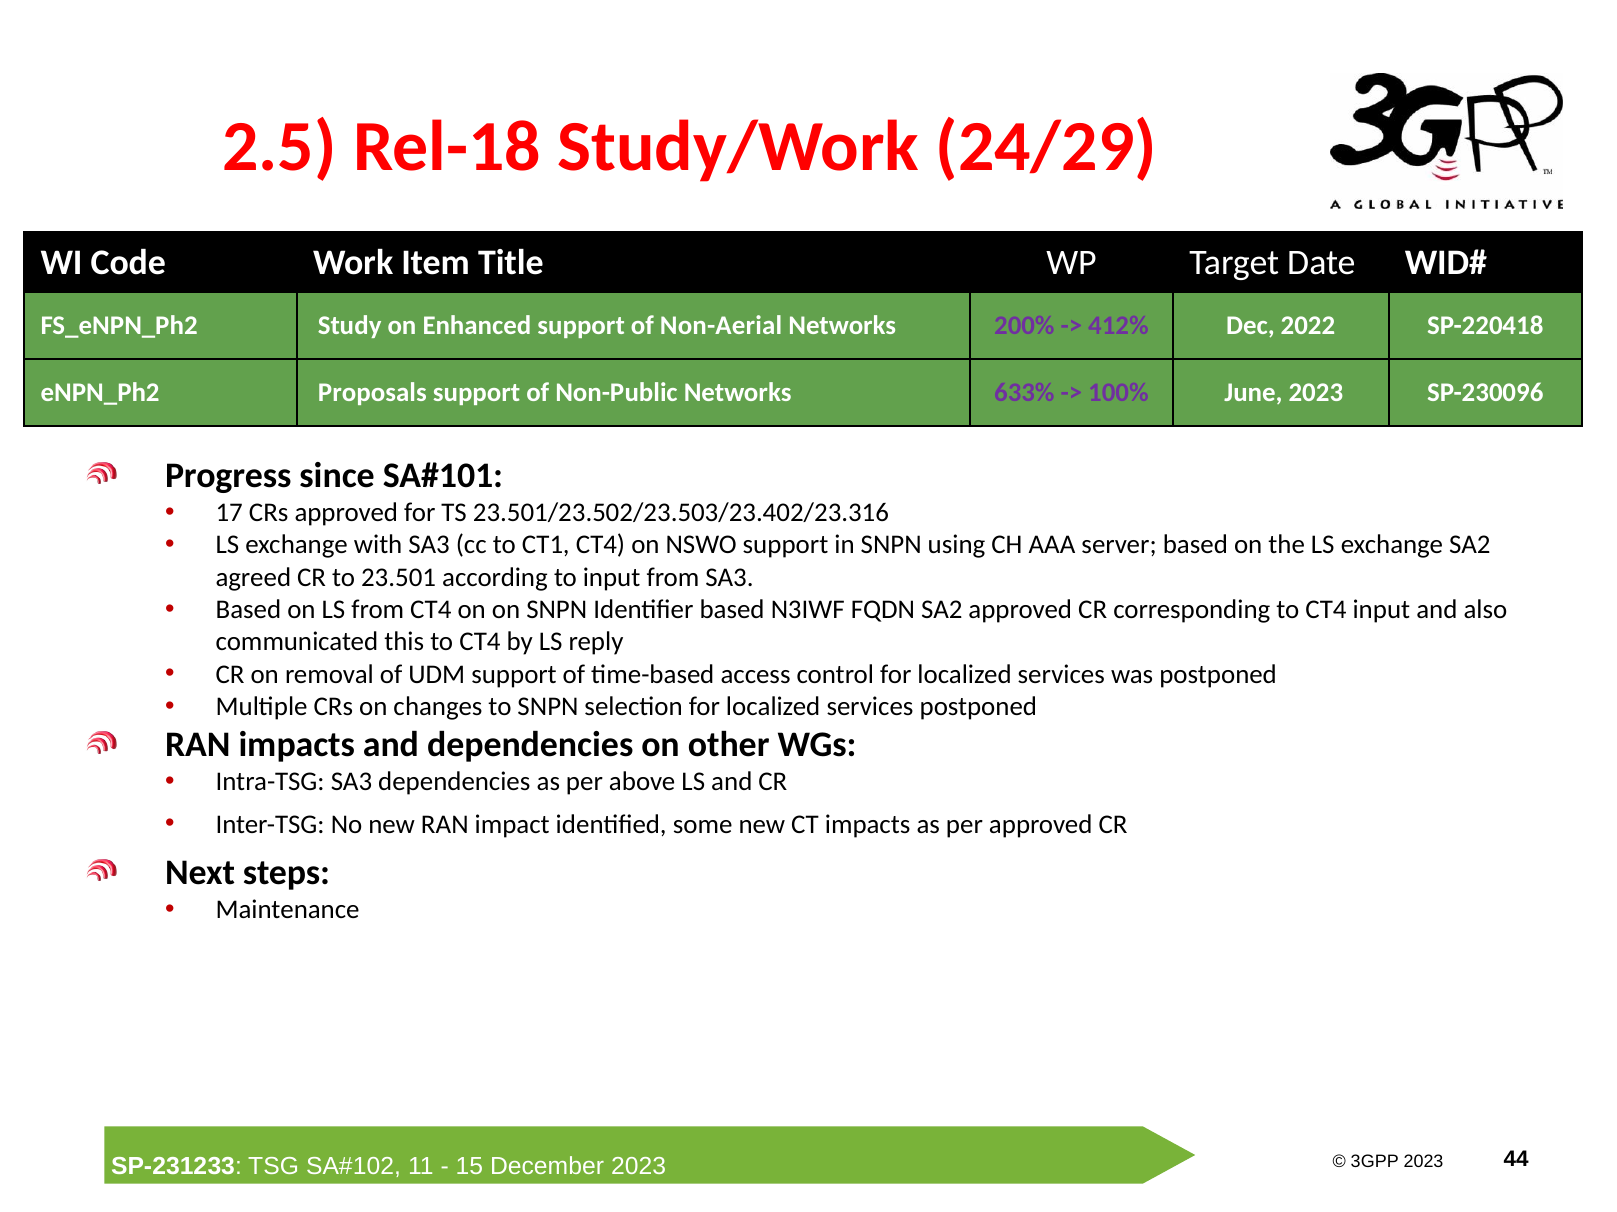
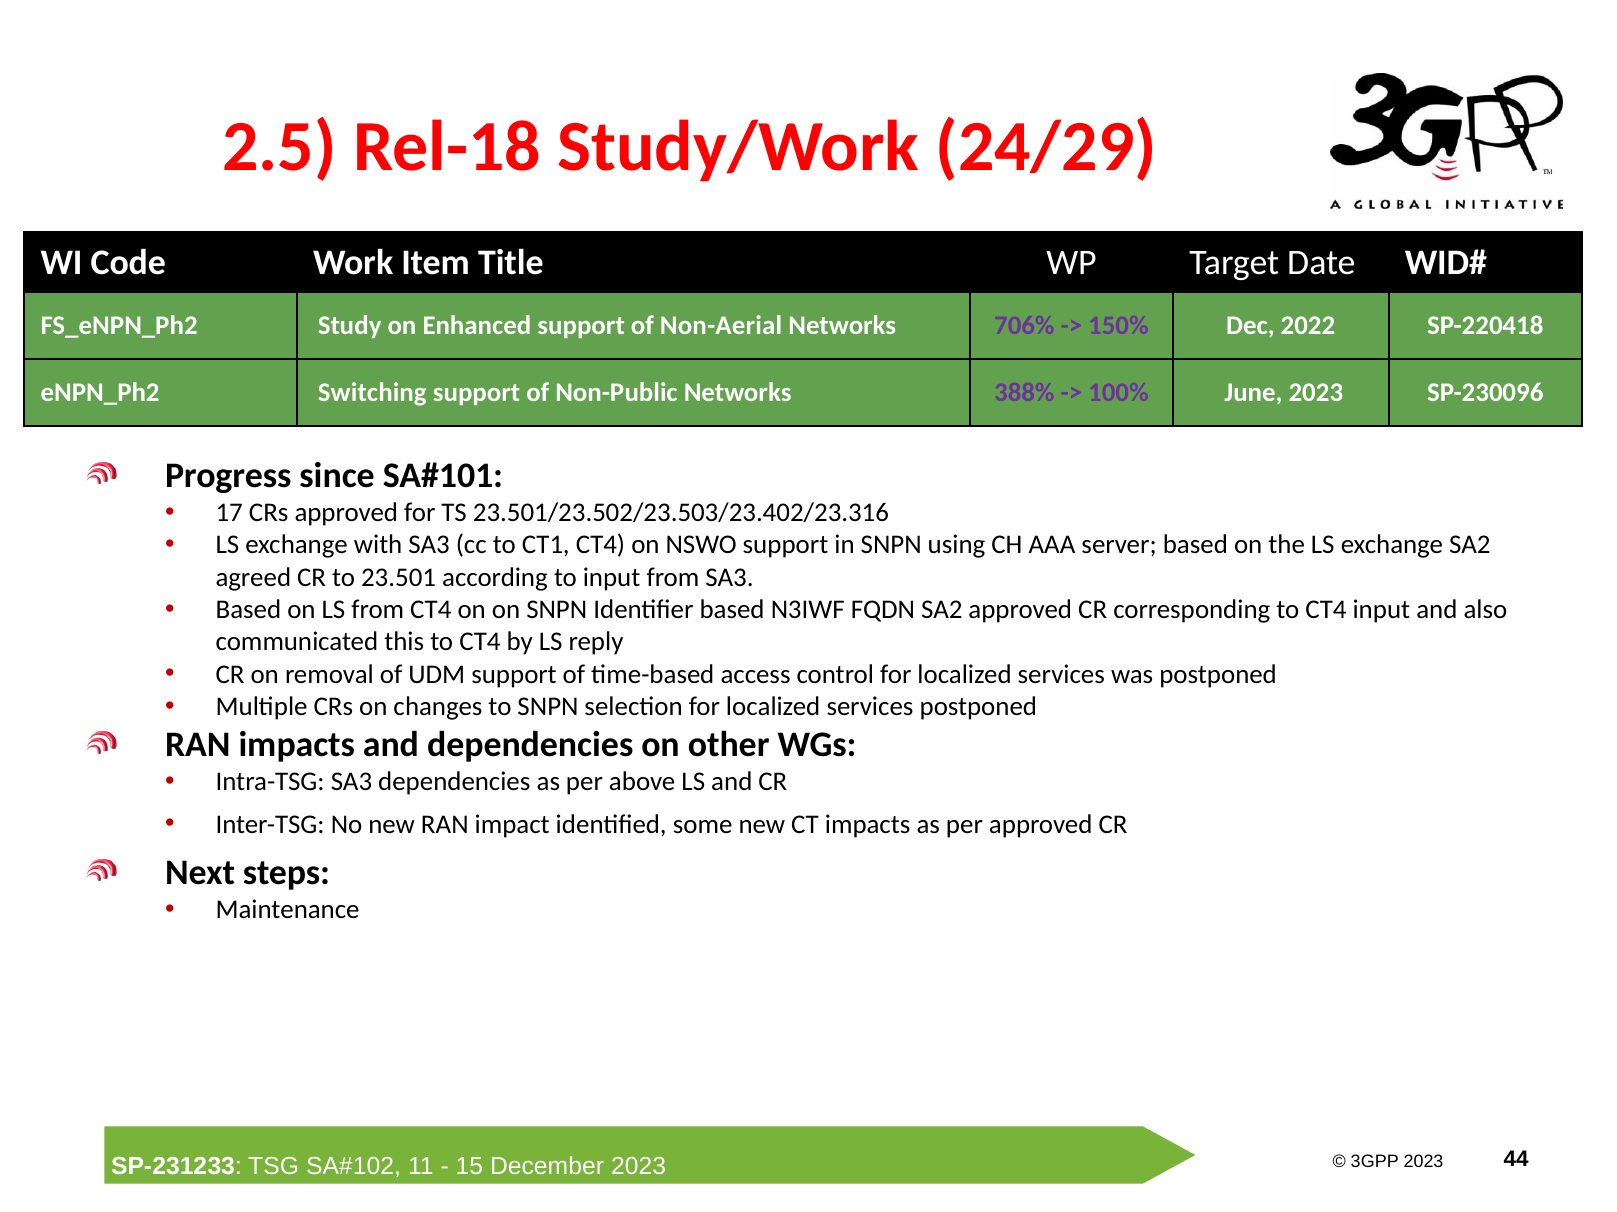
200%: 200% -> 706%
412%: 412% -> 150%
Proposals: Proposals -> Switching
633%: 633% -> 388%
